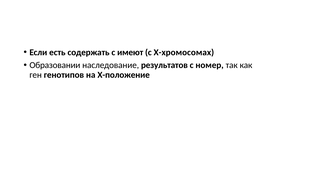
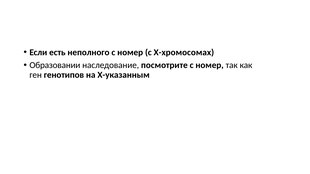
содержать: содержать -> неполного
имеют at (130, 52): имеют -> номер
результатов: результатов -> посмотрите
X-положение: X-положение -> X-указанным
